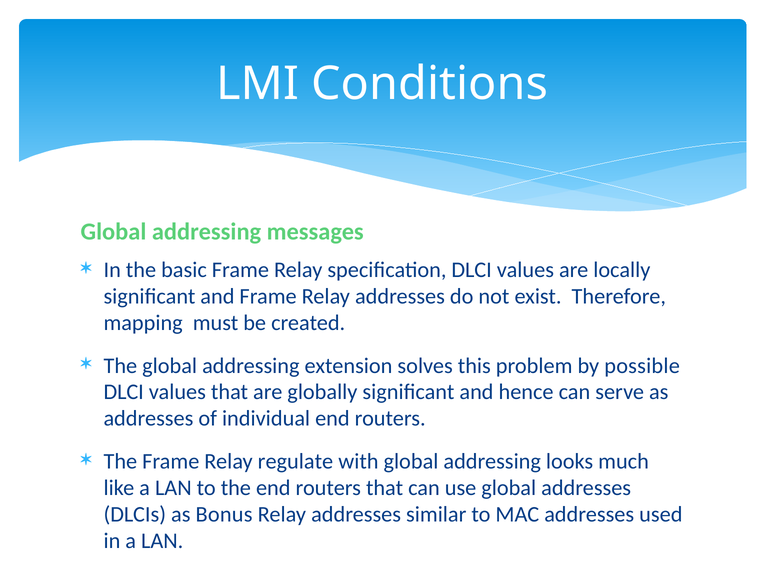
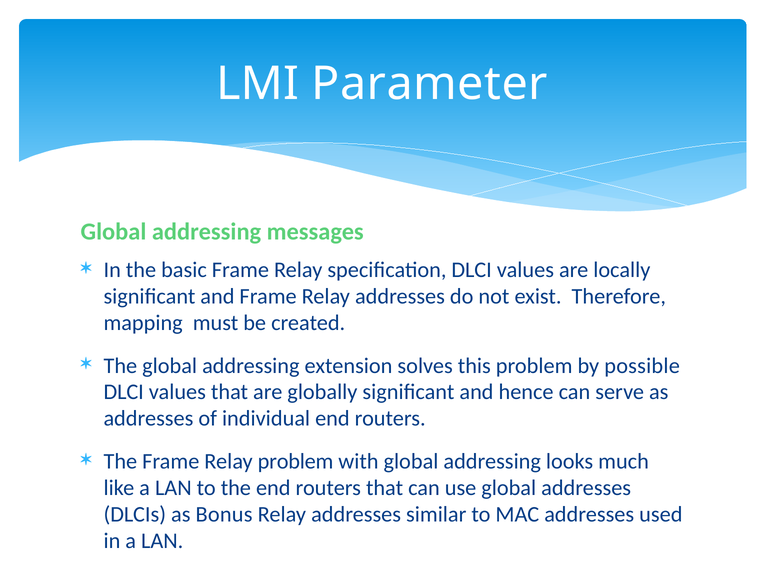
Conditions: Conditions -> Parameter
Relay regulate: regulate -> problem
